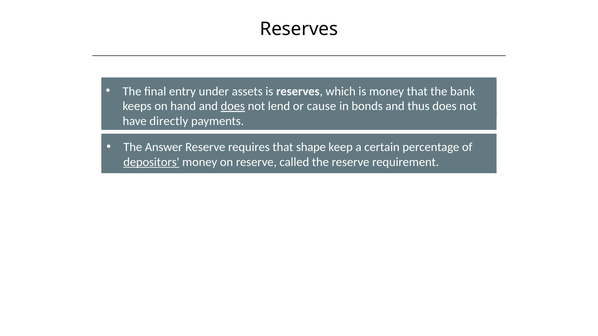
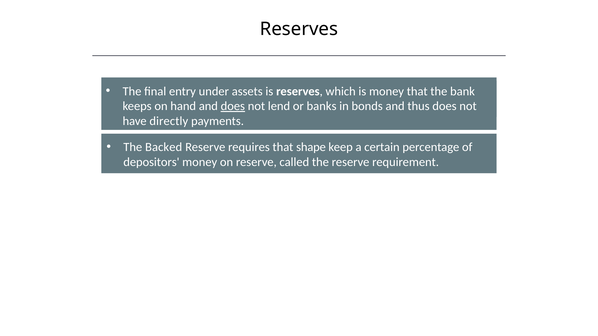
cause: cause -> banks
Answer: Answer -> Backed
depositors underline: present -> none
